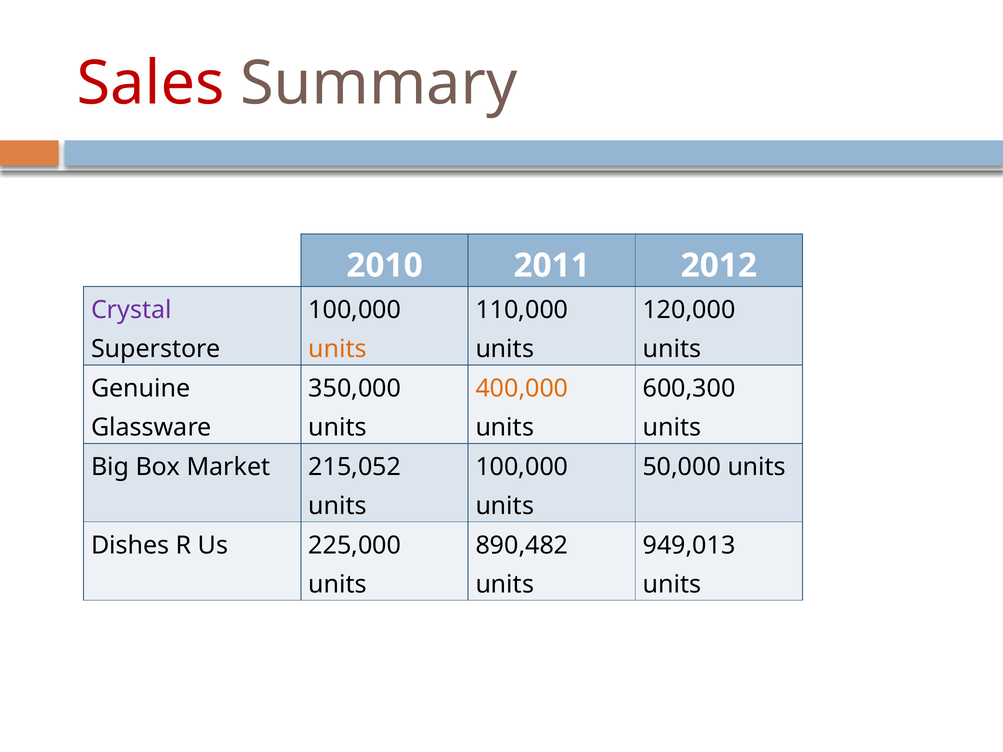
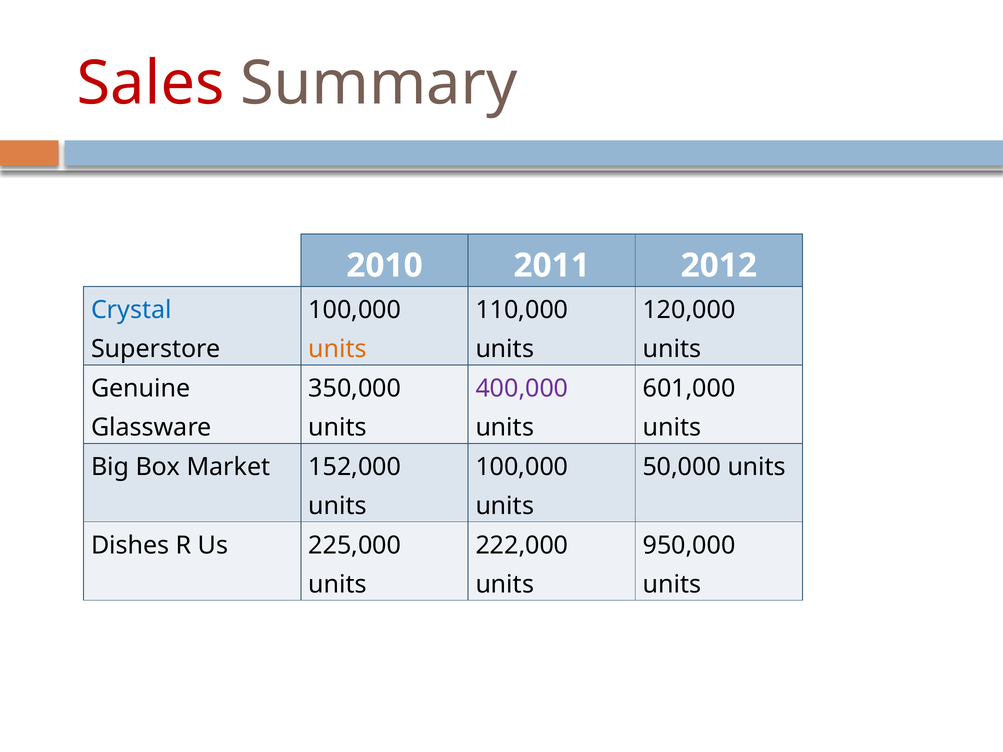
Crystal colour: purple -> blue
400,000 colour: orange -> purple
600,300: 600,300 -> 601,000
215,052: 215,052 -> 152,000
890,482: 890,482 -> 222,000
949,013: 949,013 -> 950,000
